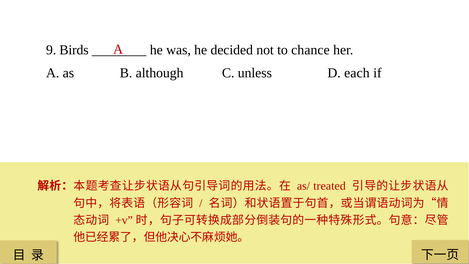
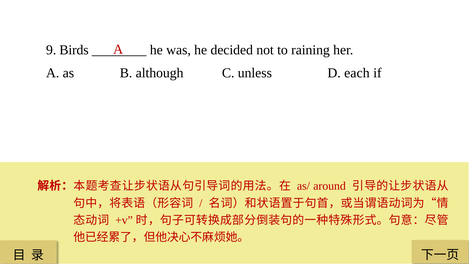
chance: chance -> raining
treated: treated -> around
